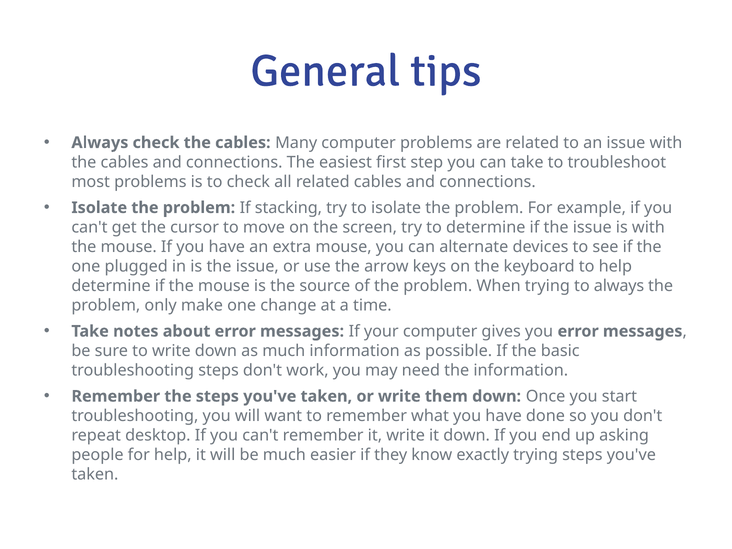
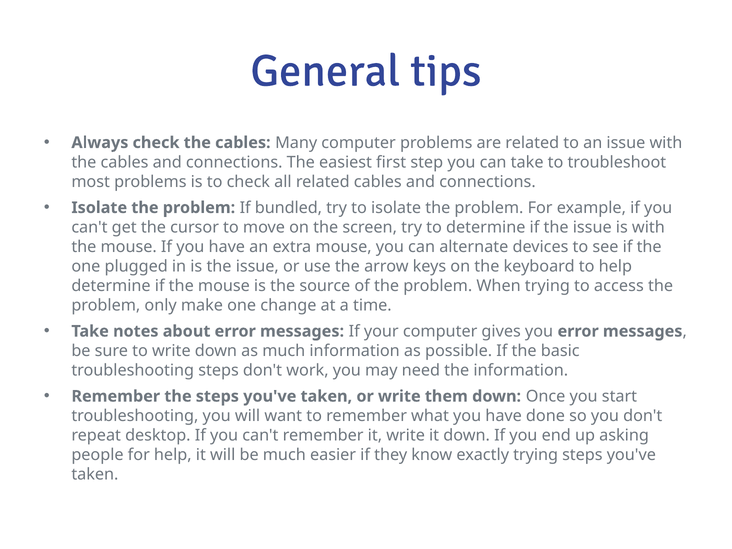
stacking: stacking -> bundled
to always: always -> access
